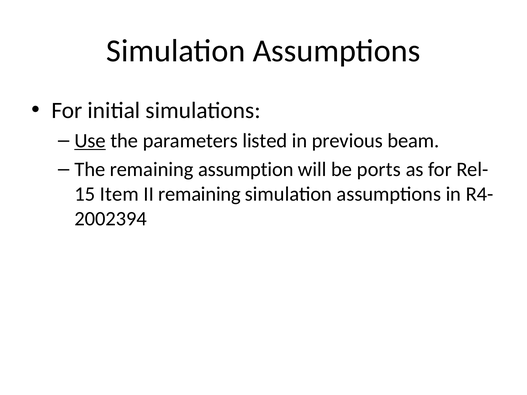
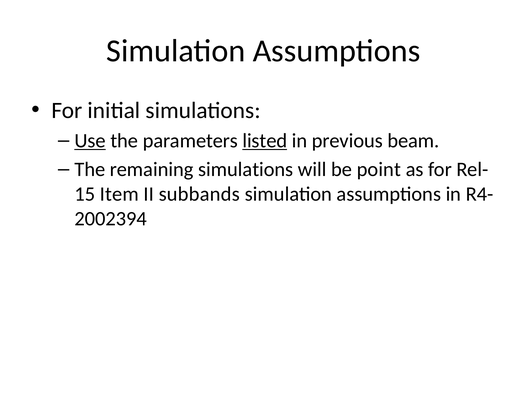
listed underline: none -> present
remaining assumption: assumption -> simulations
ports: ports -> point
II remaining: remaining -> subbands
